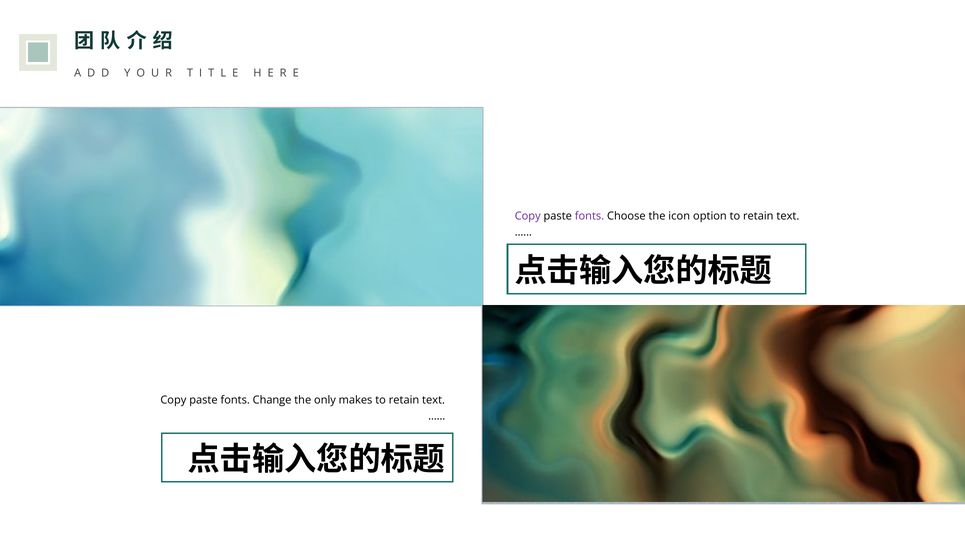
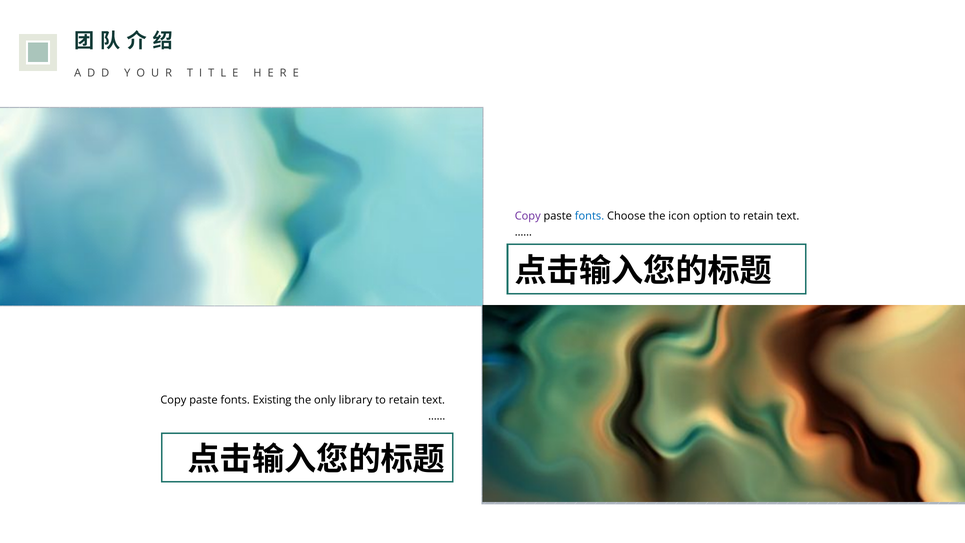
fonts at (590, 216) colour: purple -> blue
Change: Change -> Existing
makes: makes -> library
